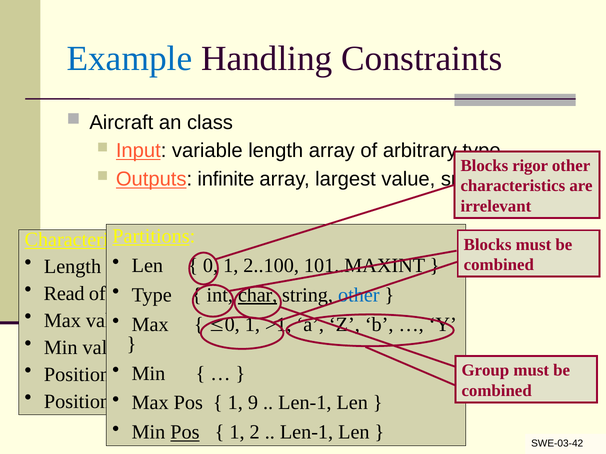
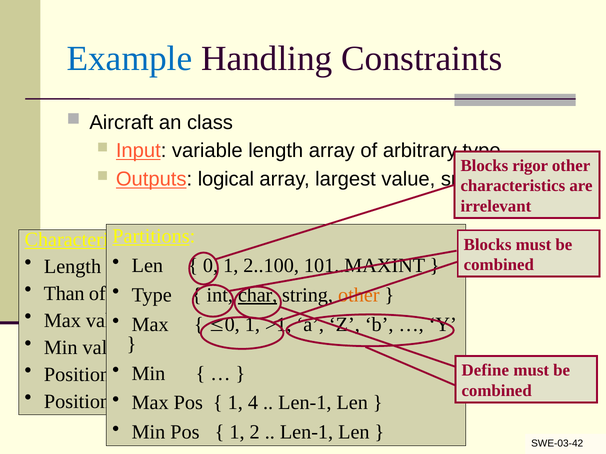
infinite: infinite -> logical
Read: Read -> Than
other at (359, 295) colour: blue -> orange
Group: Group -> Define
9: 9 -> 4
Pos at (185, 433) underline: present -> none
